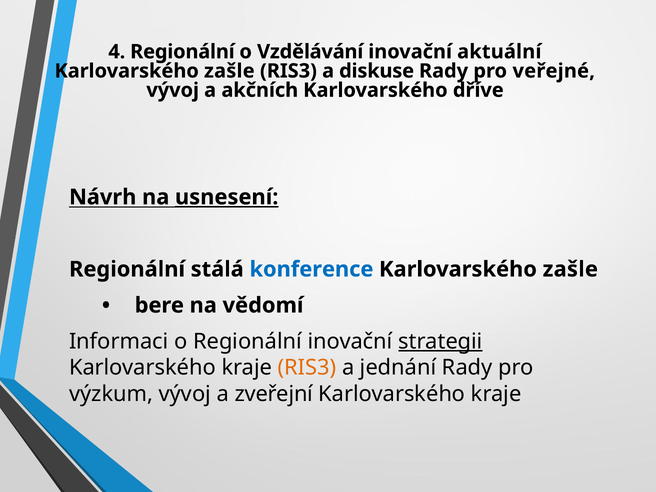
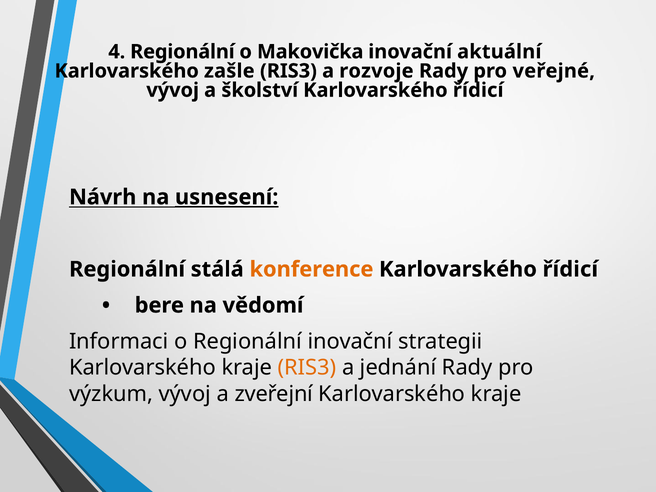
Vzdělávání: Vzdělávání -> Makovička
diskuse: diskuse -> rozvoje
akčních: akčních -> školství
dříve at (478, 90): dříve -> řídicí
konference colour: blue -> orange
zašle at (570, 269): zašle -> řídicí
strategii underline: present -> none
